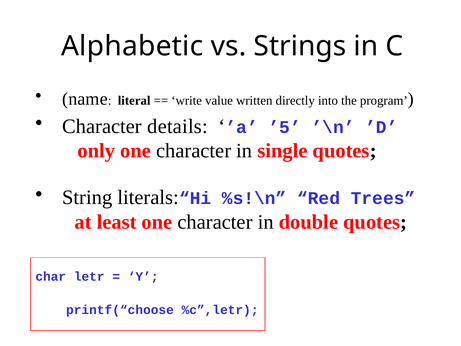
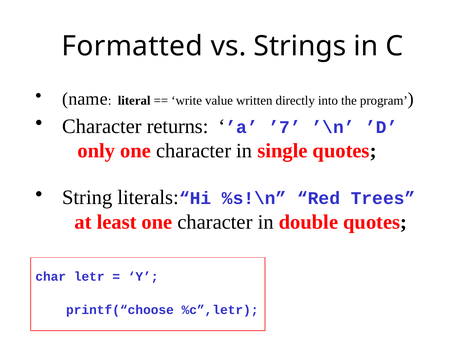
Alphabetic: Alphabetic -> Formatted
details: details -> returns
’5: ’5 -> ’7
